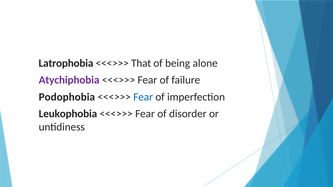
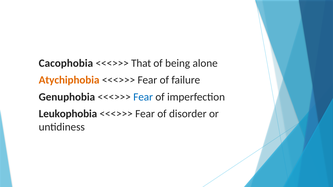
Latrophobia: Latrophobia -> Cacophobia
Atychiphobia colour: purple -> orange
Podophobia: Podophobia -> Genuphobia
